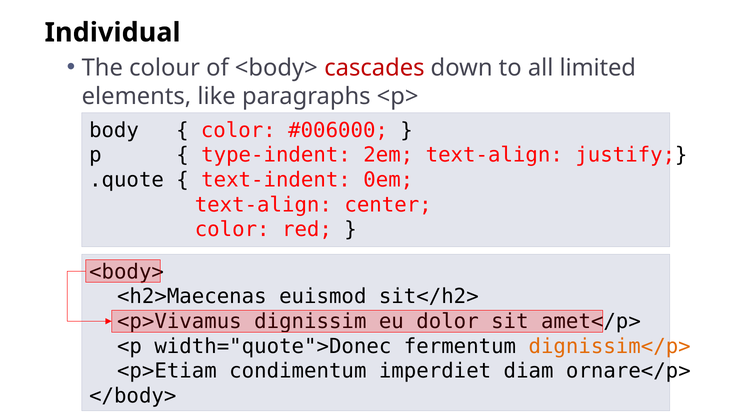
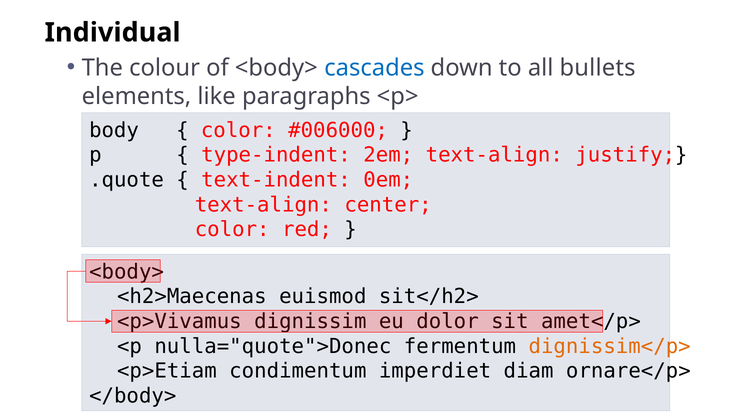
cascades colour: red -> blue
limited: limited -> bullets
width="quote">Donec: width="quote">Donec -> nulla="quote">Donec
